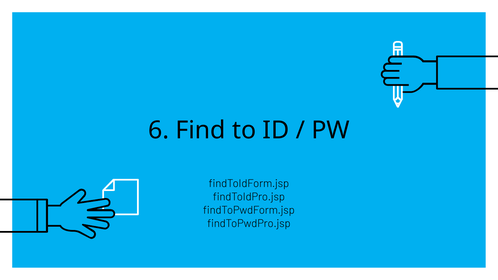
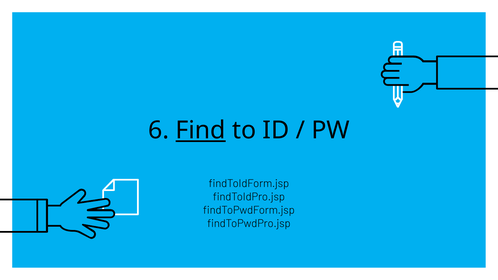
Find underline: none -> present
